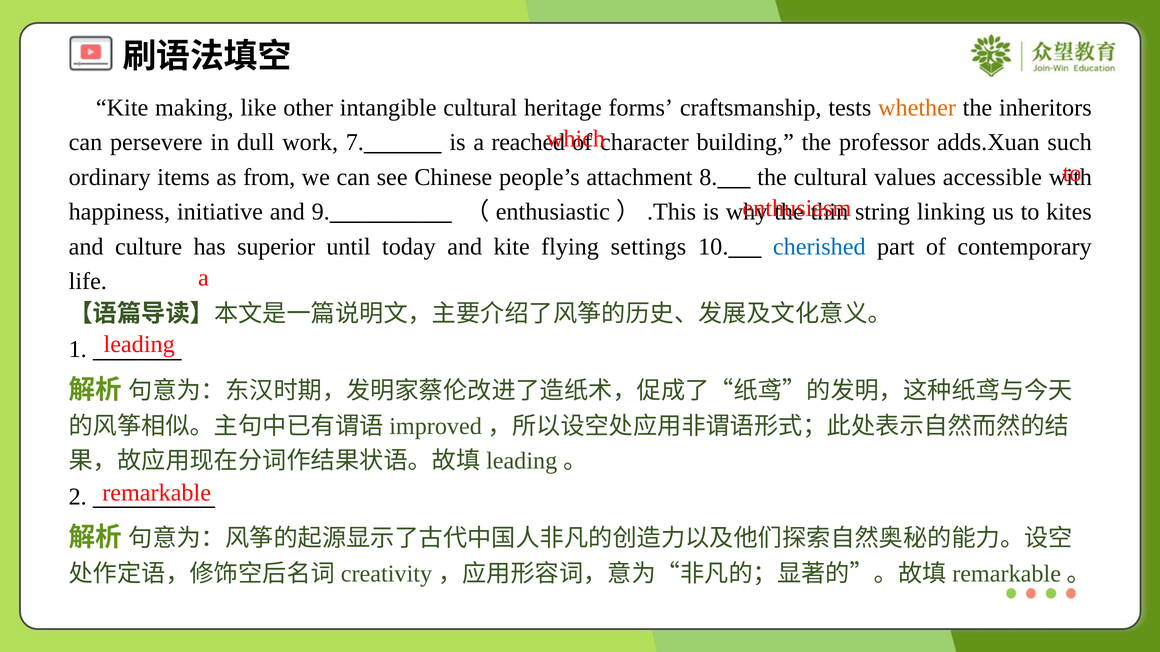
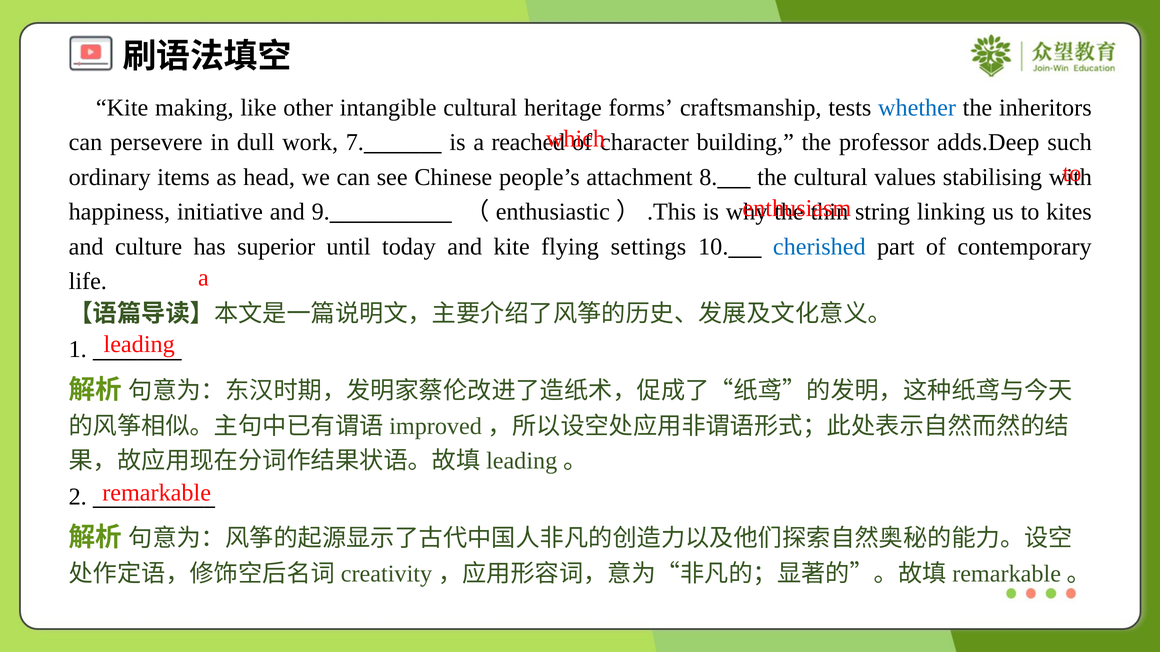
whether colour: orange -> blue
adds.Xuan: adds.Xuan -> adds.Deep
from: from -> head
accessible: accessible -> stabilising
